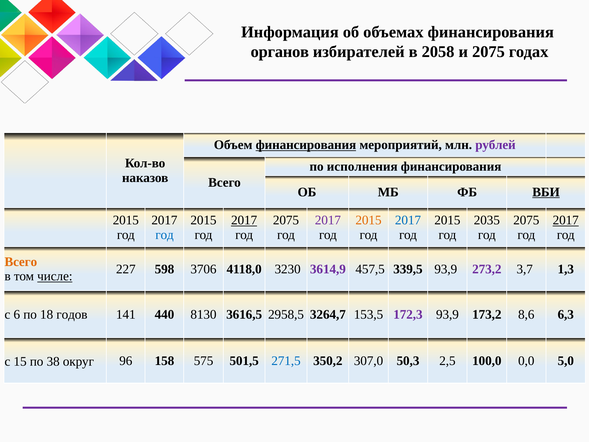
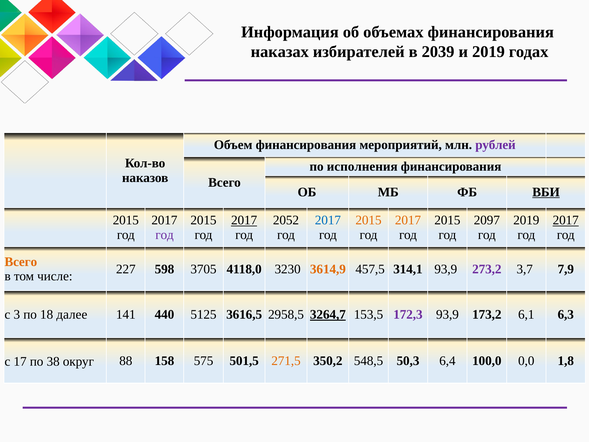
органов: органов -> наказах
2058: 2058 -> 2039
и 2075: 2075 -> 2019
финансирования at (306, 145) underline: present -> none
2075 at (286, 220): 2075 -> 2052
2017 at (328, 220) colour: purple -> blue
2017 at (408, 220) colour: blue -> orange
2035: 2035 -> 2097
2075 at (526, 220): 2075 -> 2019
год at (165, 235) colour: blue -> purple
3706: 3706 -> 3705
3614,9 colour: purple -> orange
339,5: 339,5 -> 314,1
1,3: 1,3 -> 7,9
числе underline: present -> none
6: 6 -> 3
годов: годов -> далее
8130: 8130 -> 5125
3264,7 underline: none -> present
8,6: 8,6 -> 6,1
15: 15 -> 17
96: 96 -> 88
271,5 colour: blue -> orange
307,0: 307,0 -> 548,5
2,5: 2,5 -> 6,4
5,0: 5,0 -> 1,8
